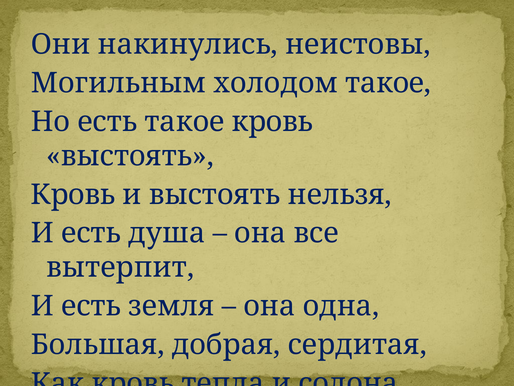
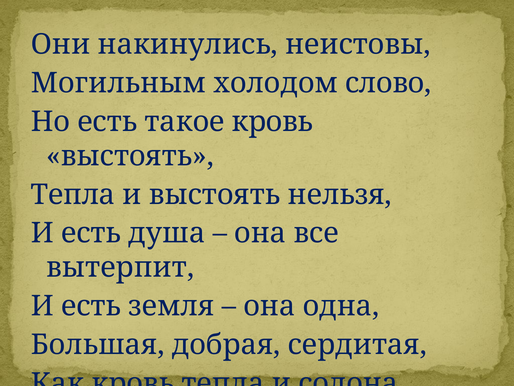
холодом такое: такое -> слово
Кровь at (73, 194): Кровь -> Тепла
